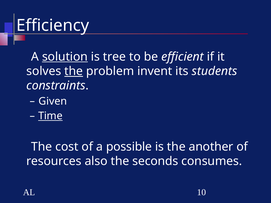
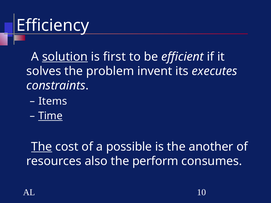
tree: tree -> first
the at (74, 71) underline: present -> none
students: students -> executes
Given: Given -> Items
The at (42, 147) underline: none -> present
seconds: seconds -> perform
